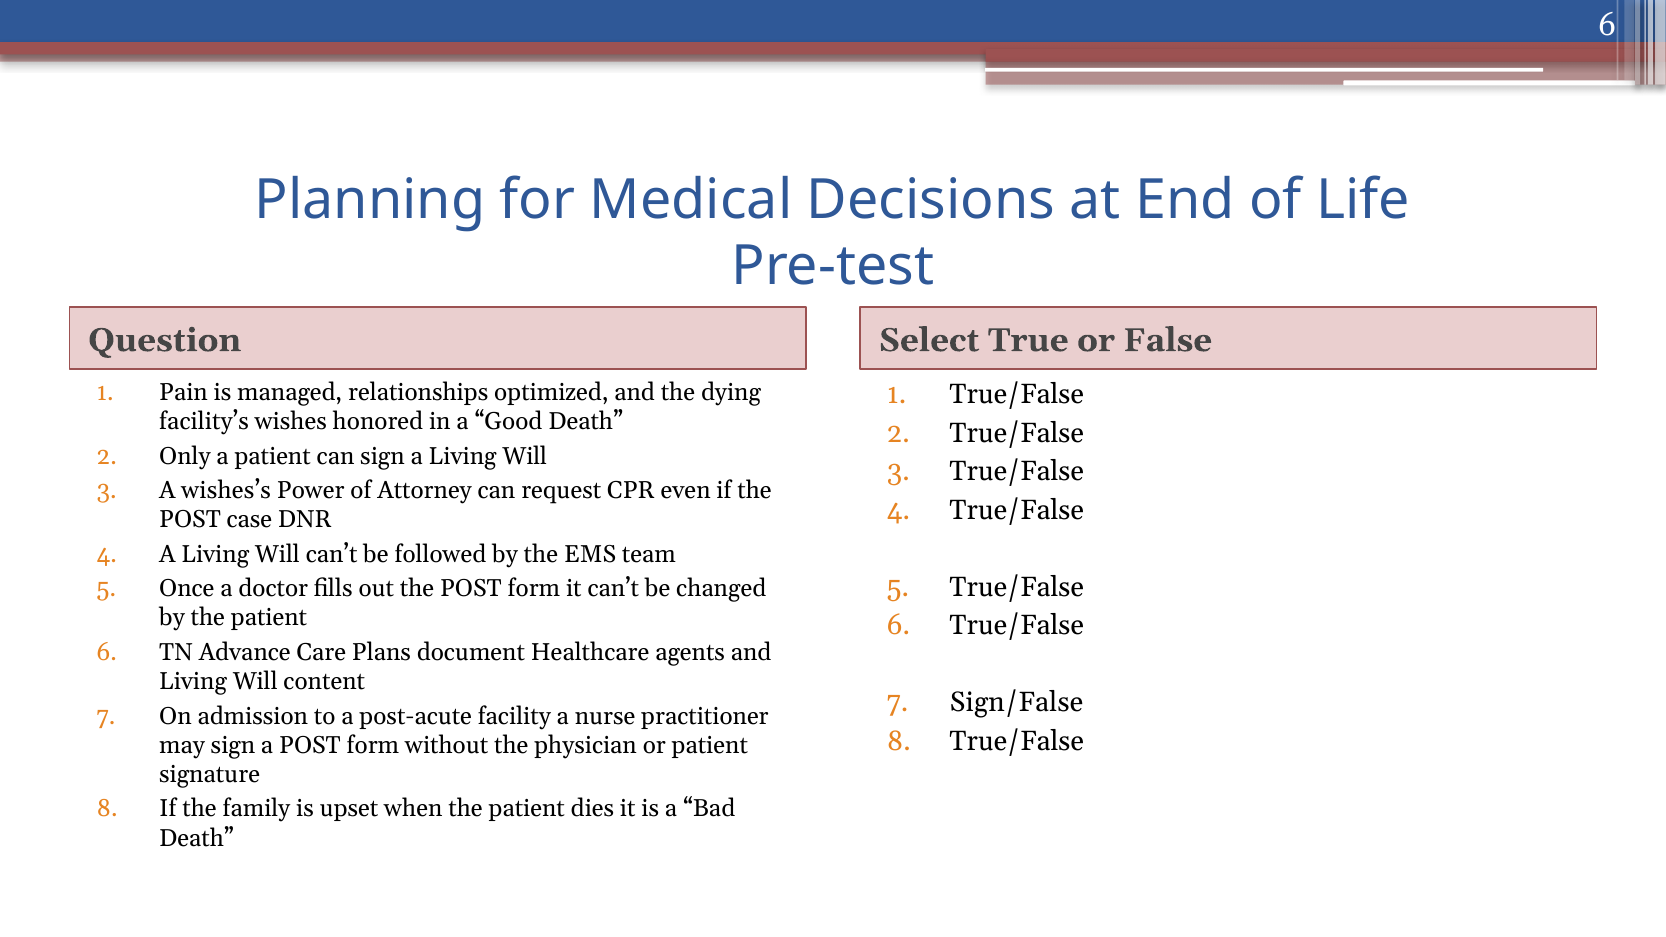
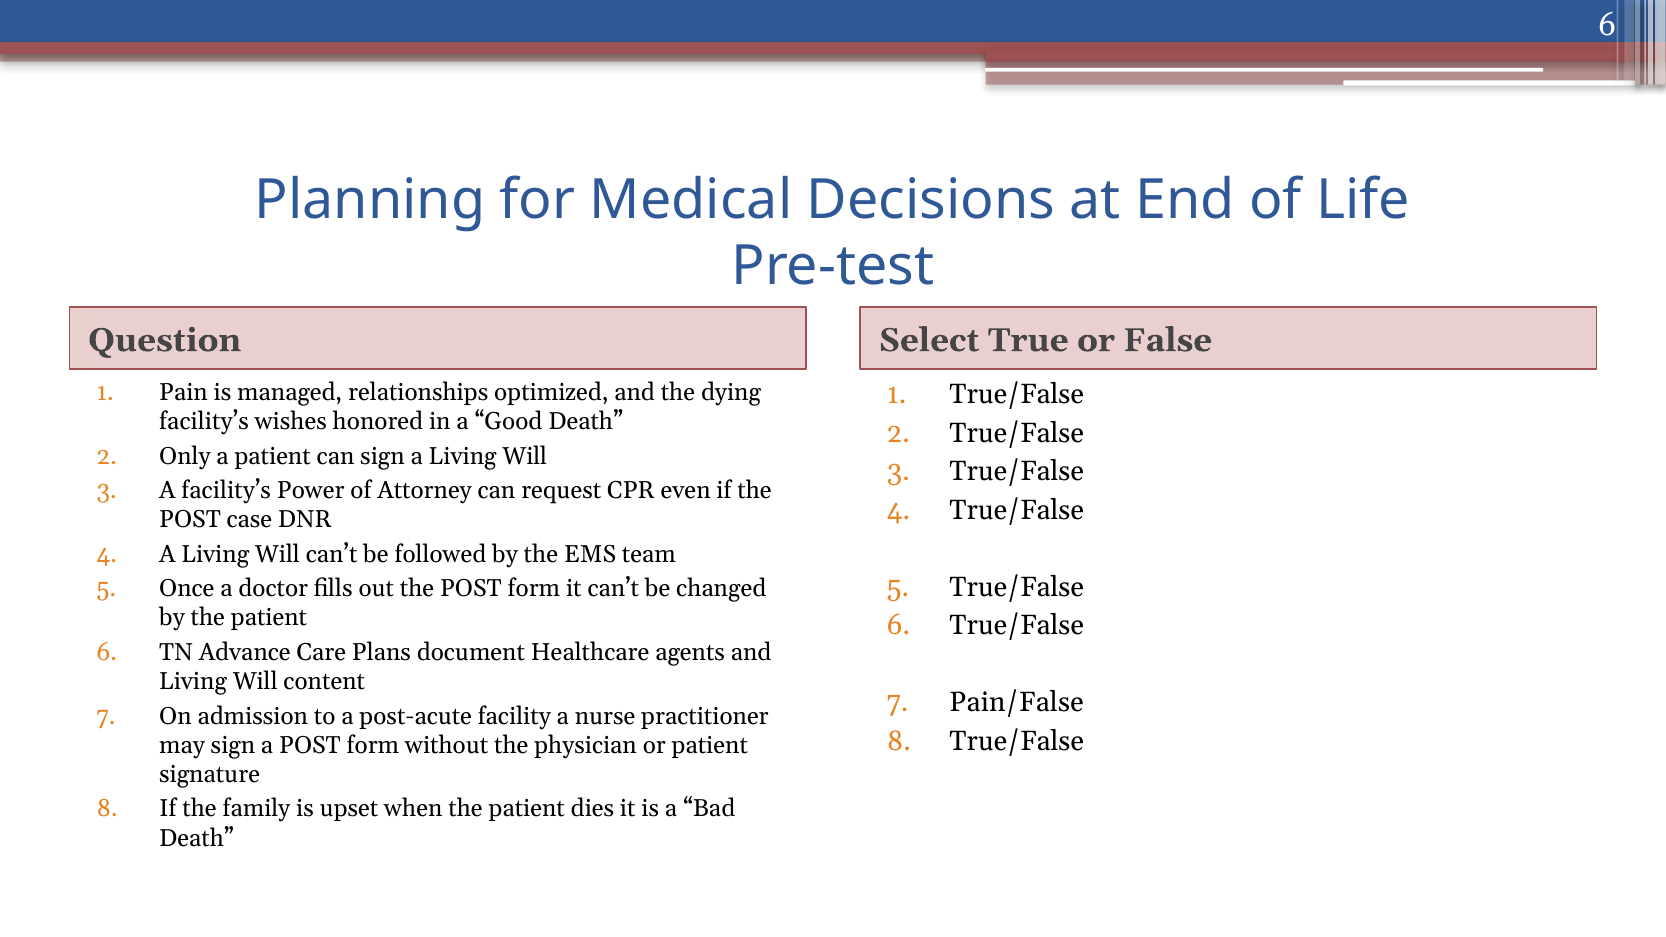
A wishes’s: wishes’s -> facility’s
Sign/False: Sign/False -> Pain/False
